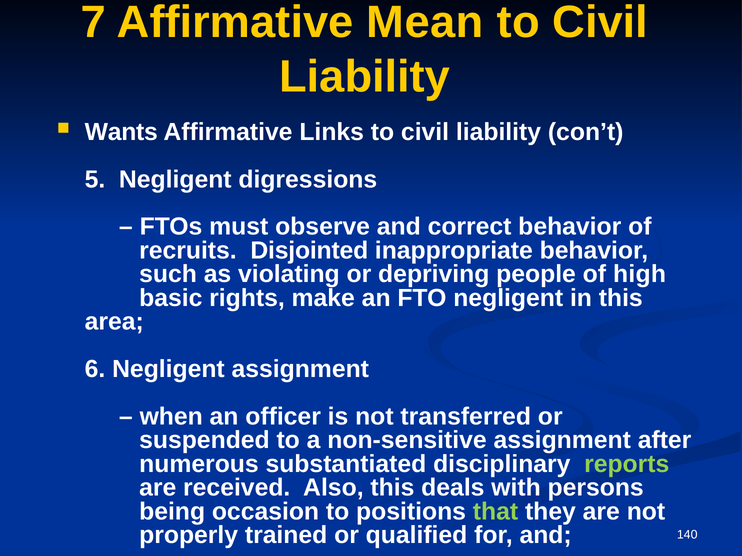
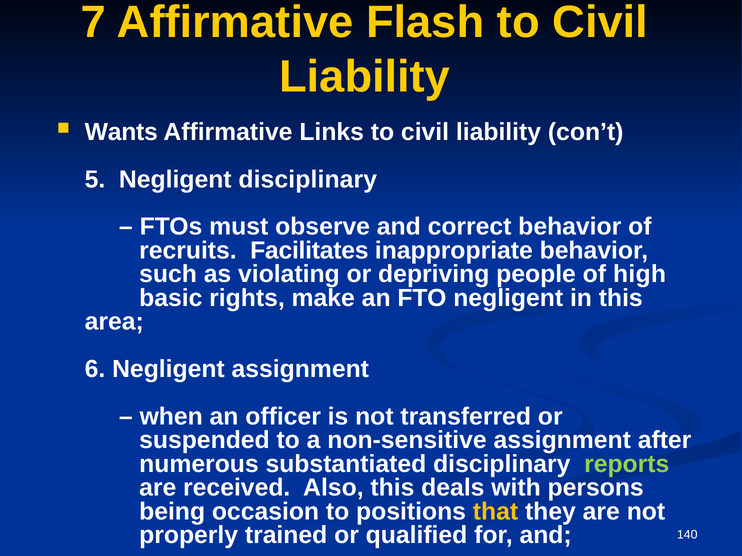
Mean: Mean -> Flash
Negligent digressions: digressions -> disciplinary
Disjointed: Disjointed -> Facilitates
that colour: light green -> yellow
